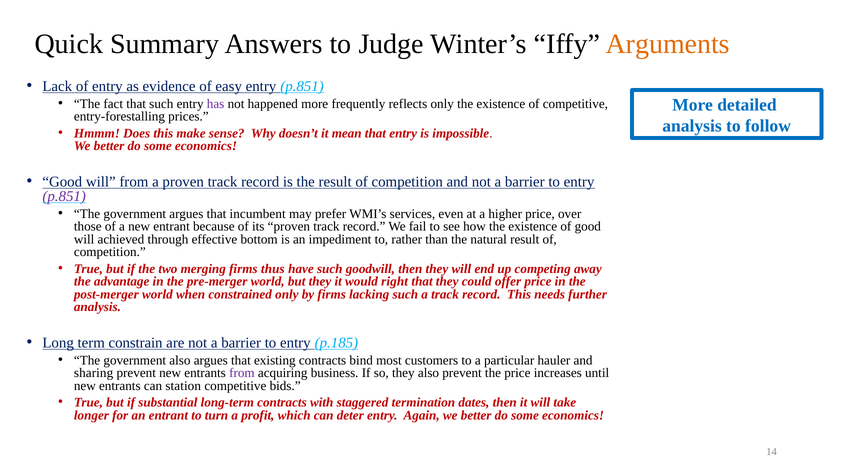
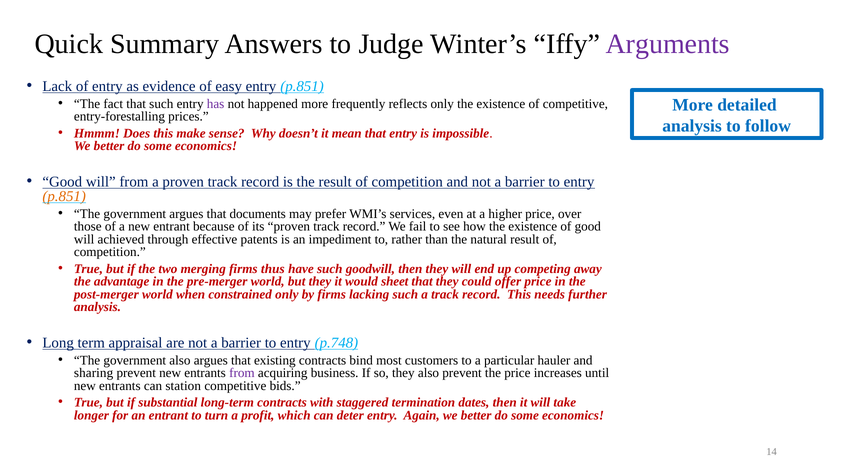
Arguments colour: orange -> purple
p.851 at (64, 196) colour: purple -> orange
incumbent: incumbent -> documents
bottom: bottom -> patents
right: right -> sheet
constrain: constrain -> appraisal
p.185: p.185 -> p.748
